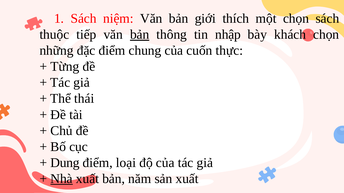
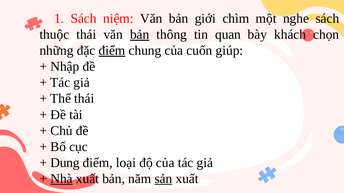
thích: thích -> chìm
một chọn: chọn -> nghe
thuộc tiếp: tiếp -> thái
nhập: nhập -> quan
điểm at (112, 51) underline: none -> present
thực: thực -> giúp
Từng: Từng -> Nhập
sản underline: none -> present
